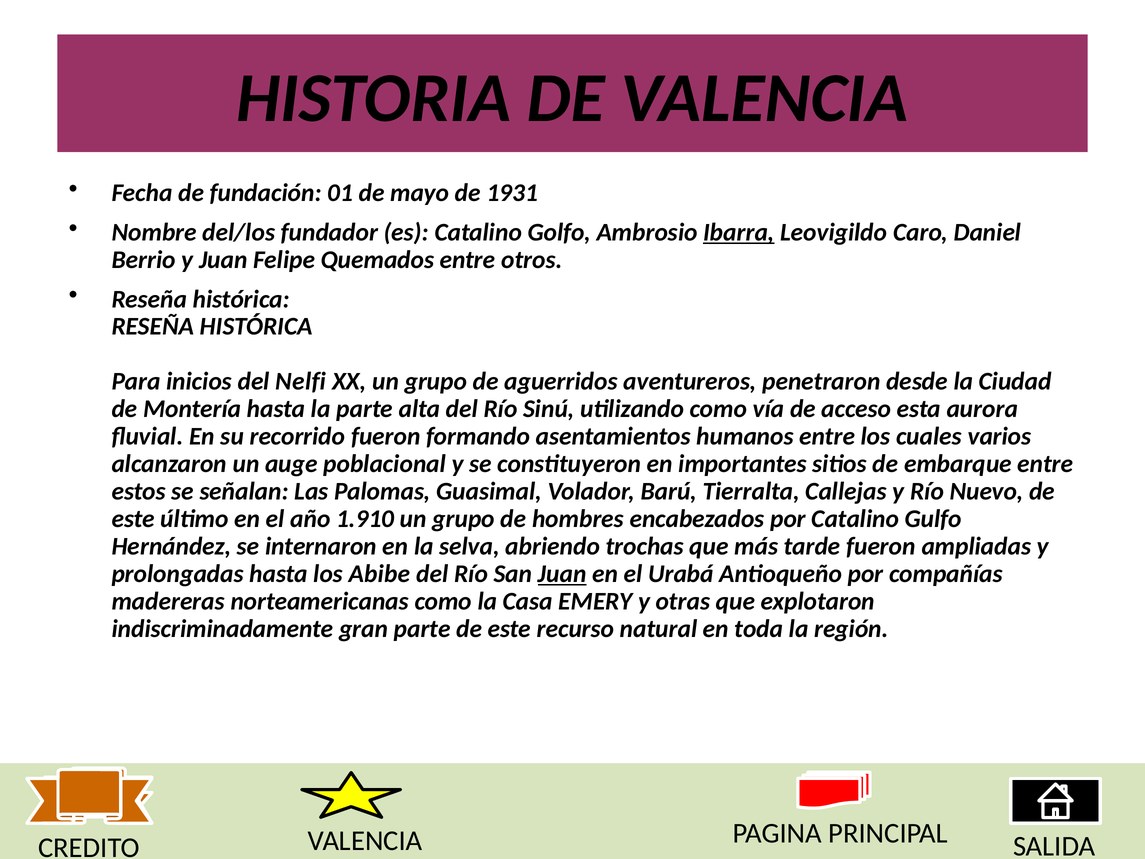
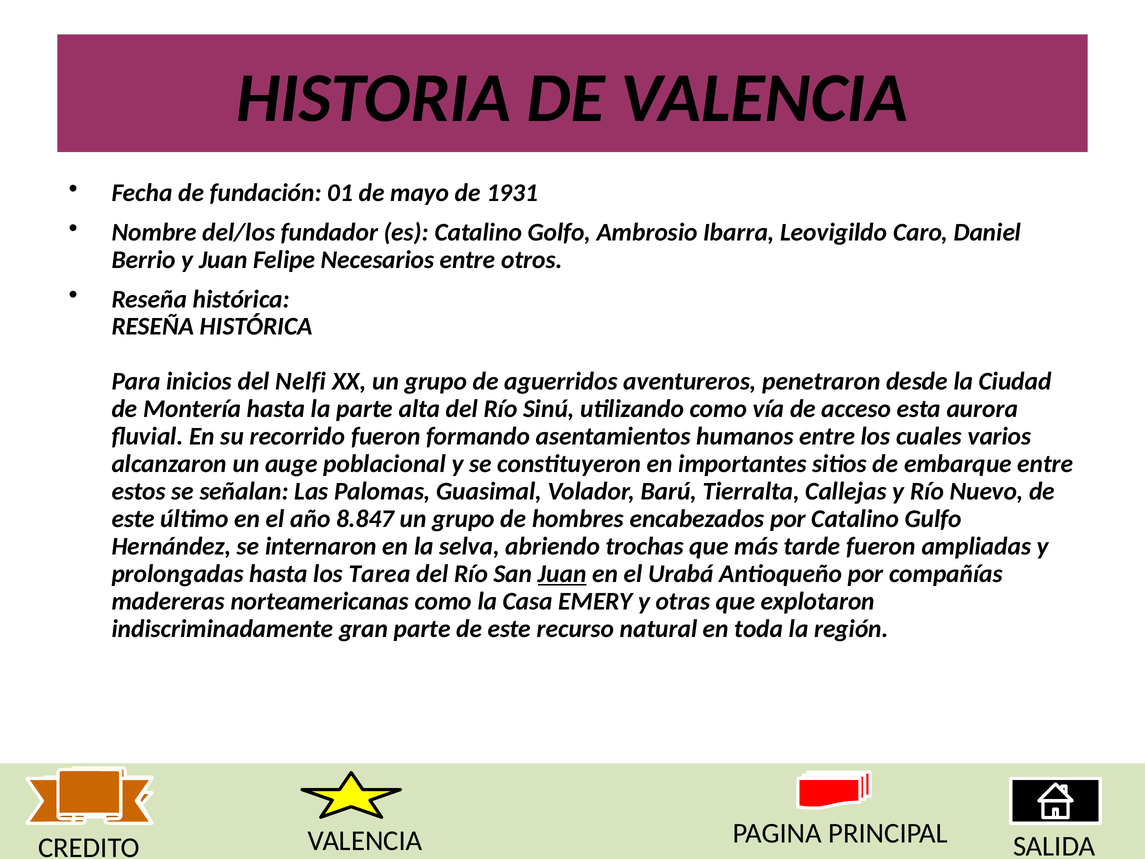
Ibarra underline: present -> none
Quemados: Quemados -> Necesarios
1.910: 1.910 -> 8.847
Abibe: Abibe -> Tarea
